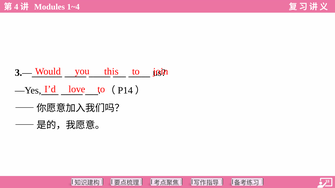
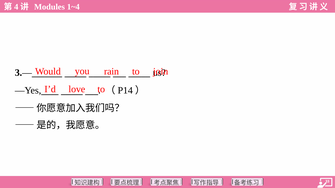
this: this -> rain
